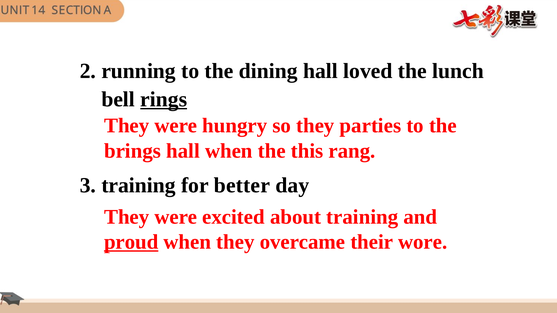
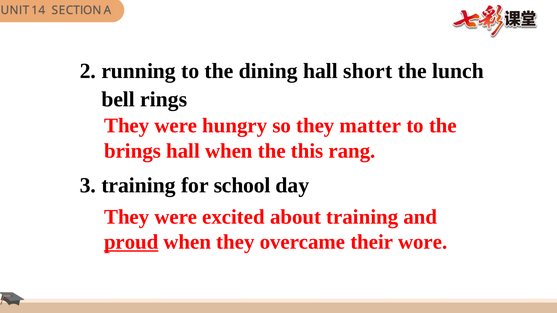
loved: loved -> short
rings underline: present -> none
parties: parties -> matter
better: better -> school
